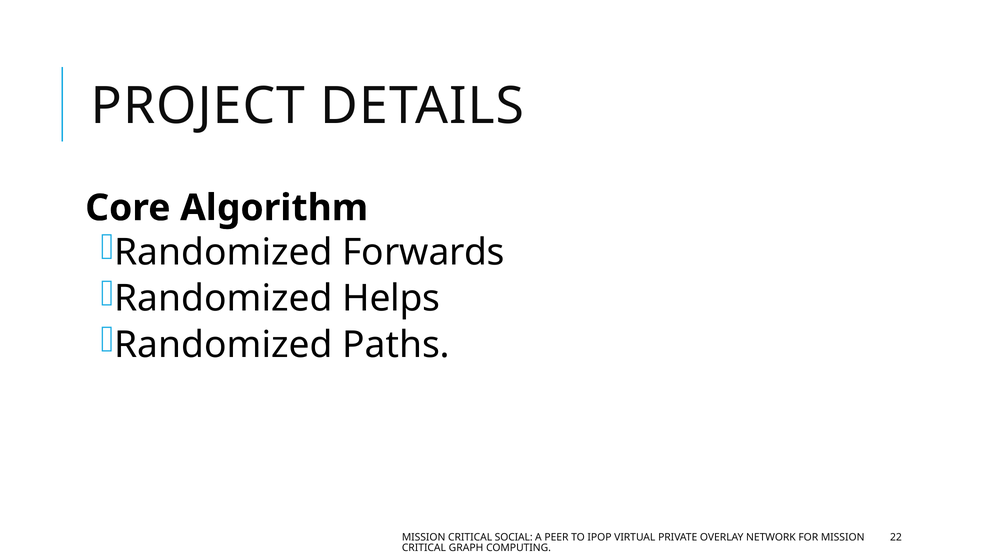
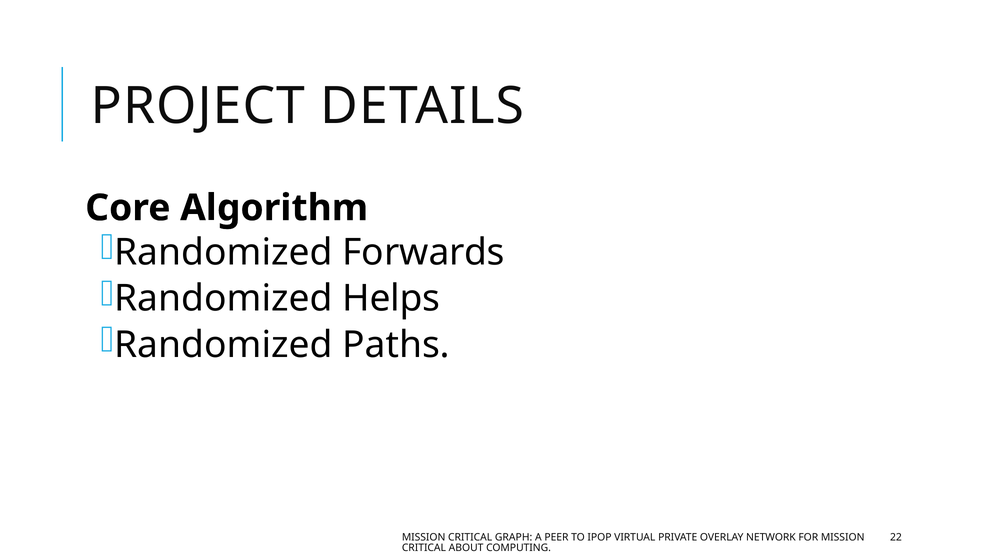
SOCIAL: SOCIAL -> GRAPH
GRAPH: GRAPH -> ABOUT
